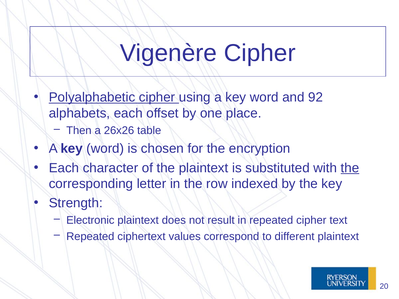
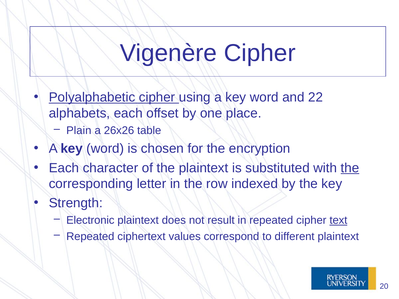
92: 92 -> 22
Then: Then -> Plain
text underline: none -> present
